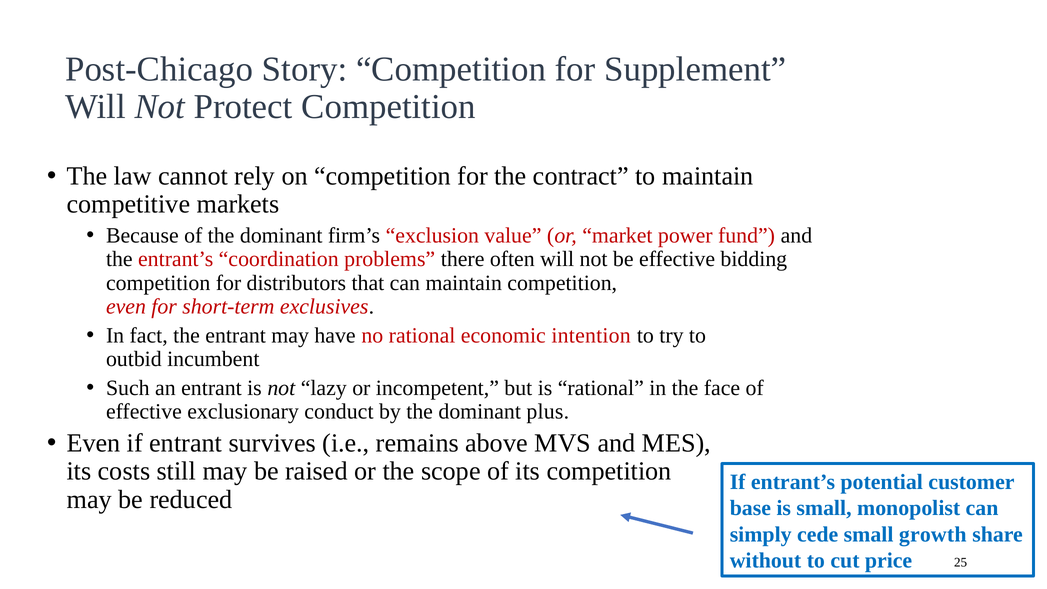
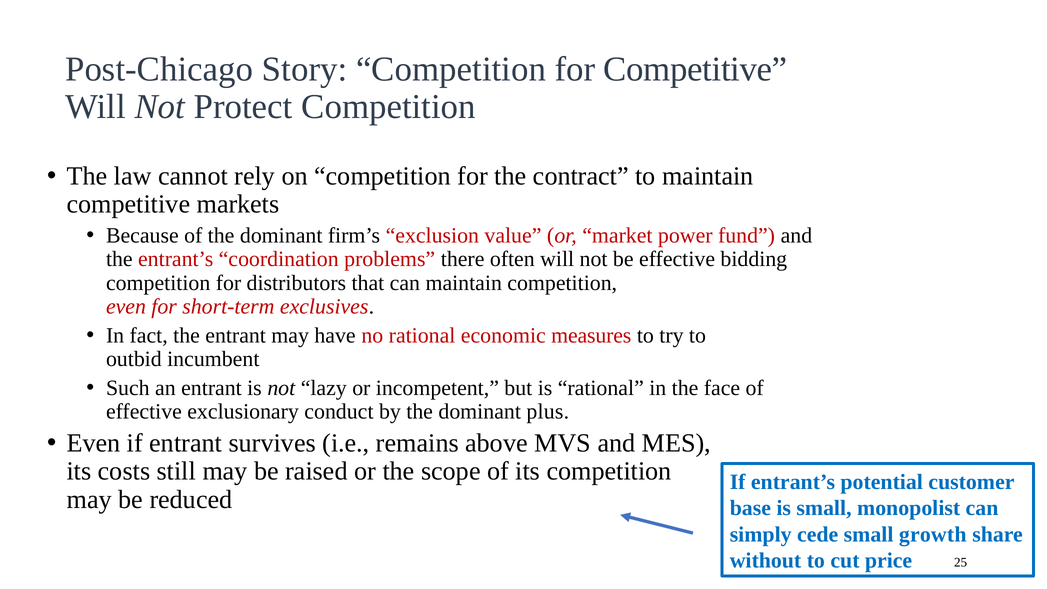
for Supplement: Supplement -> Competitive
intention: intention -> measures
